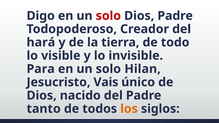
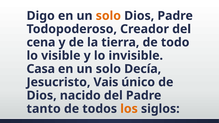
solo at (108, 16) colour: red -> orange
hará: hará -> cena
Para: Para -> Casa
Hilan: Hilan -> Decía
